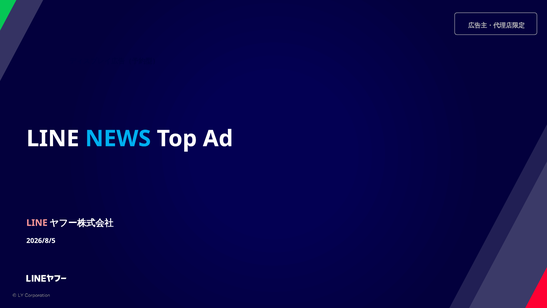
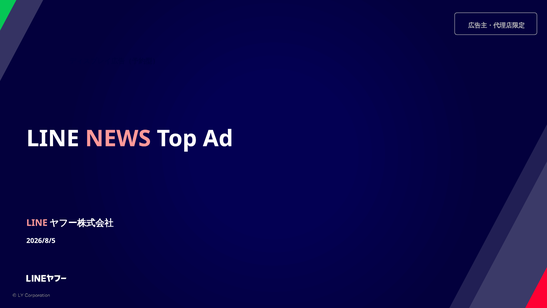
NEWS colour: light blue -> pink
